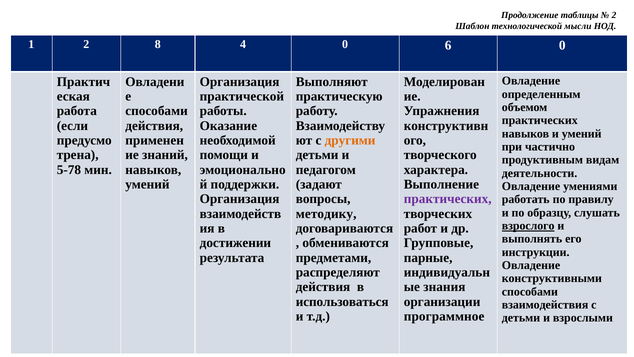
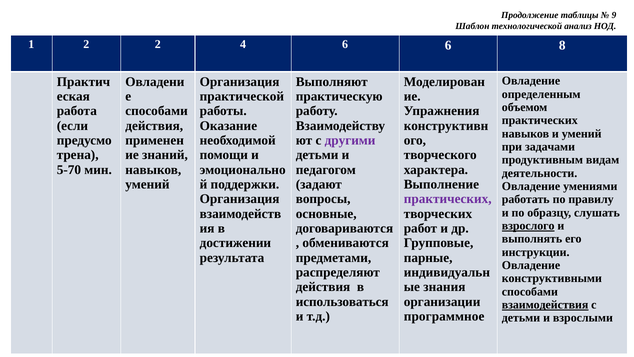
2 at (614, 15): 2 -> 9
мысли: мысли -> анализ
2 8: 8 -> 2
4 0: 0 -> 6
6 0: 0 -> 8
другими colour: orange -> purple
частично: частично -> задачами
5-78: 5-78 -> 5-70
методику: методику -> основные
взаимодействия underline: none -> present
